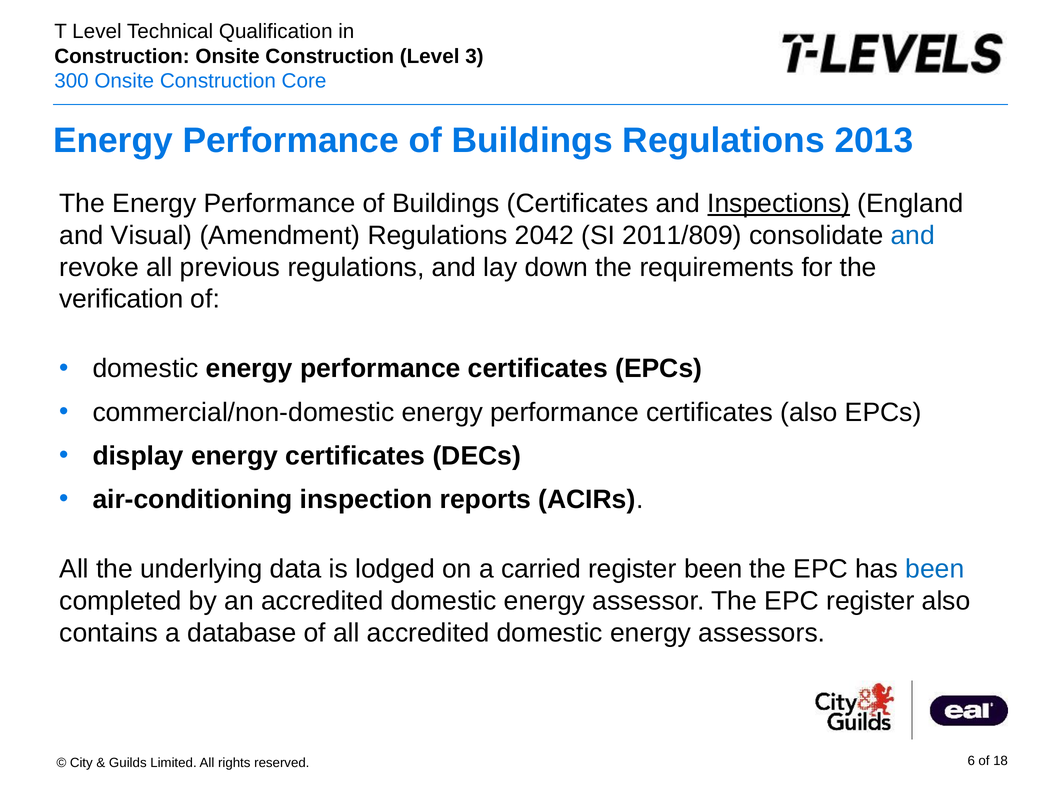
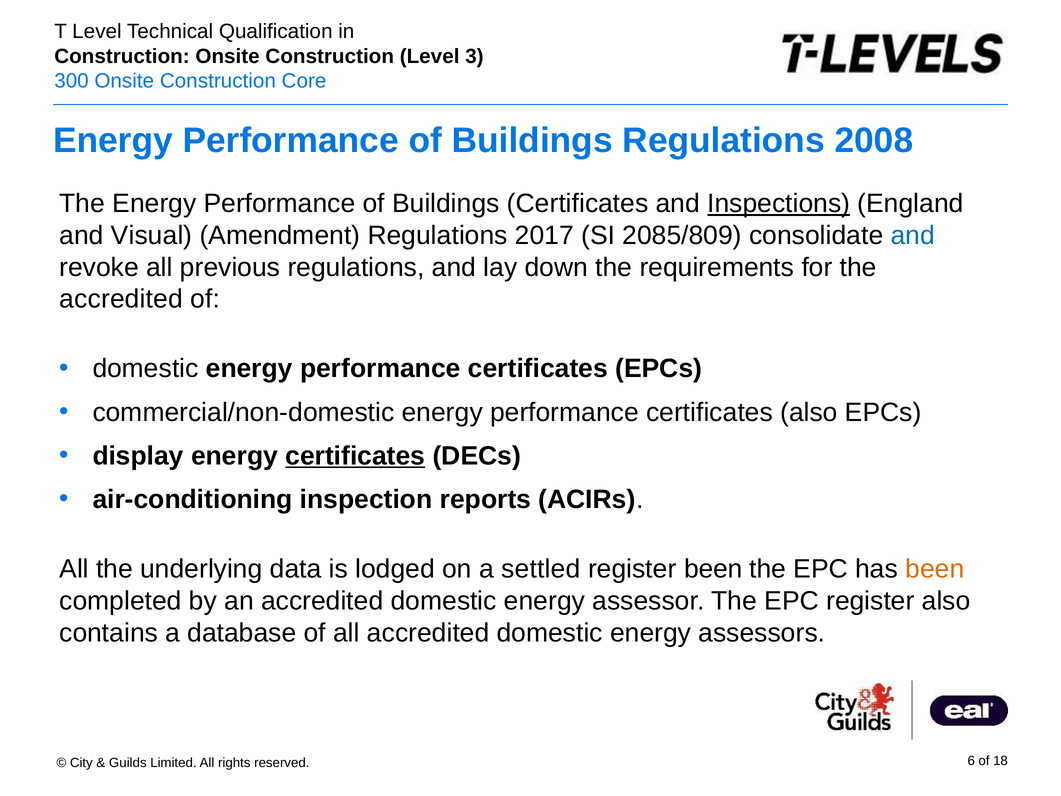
2013: 2013 -> 2008
2042: 2042 -> 2017
2011/809: 2011/809 -> 2085/809
verification at (121, 299): verification -> accredited
certificates at (355, 456) underline: none -> present
carried: carried -> settled
been at (935, 569) colour: blue -> orange
